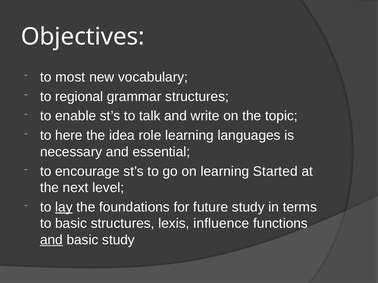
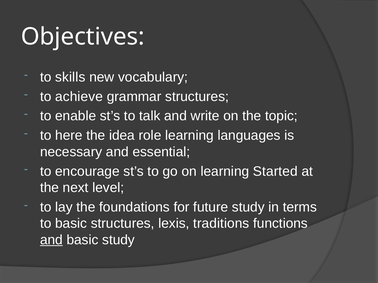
most: most -> skills
regional: regional -> achieve
lay underline: present -> none
influence: influence -> traditions
